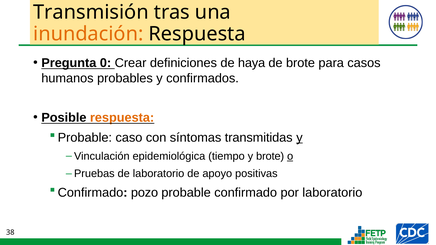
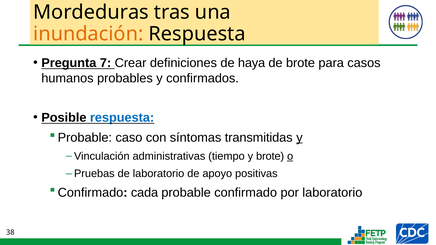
Transmisión: Transmisión -> Mordeduras
0: 0 -> 7
respuesta at (122, 118) colour: orange -> blue
epidemiológica: epidemiológica -> administrativas
pozo: pozo -> cada
